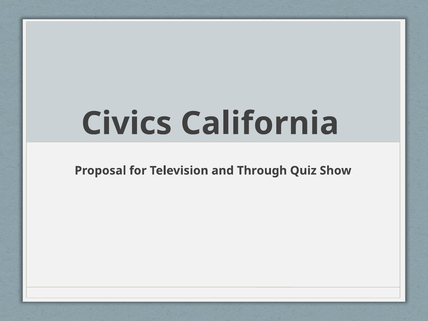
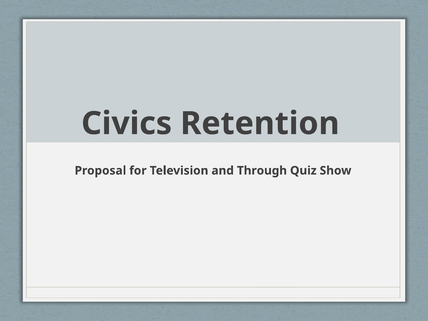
California: California -> Retention
